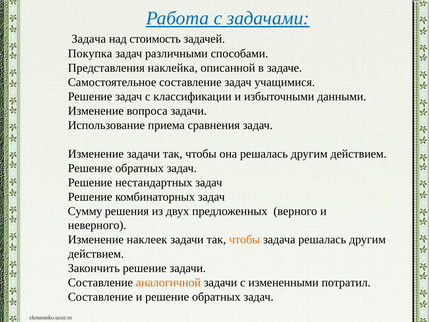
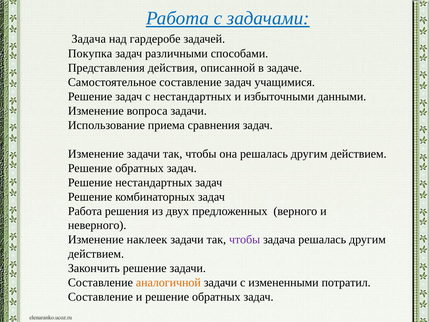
стоимость: стоимость -> гардеробе
наклейка: наклейка -> действия
с классификации: классификации -> нестандартных
Сумму at (85, 211): Сумму -> Работа
чтобы at (245, 240) colour: orange -> purple
